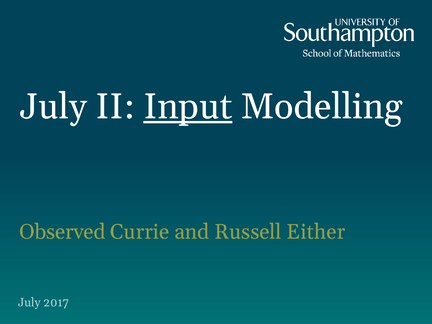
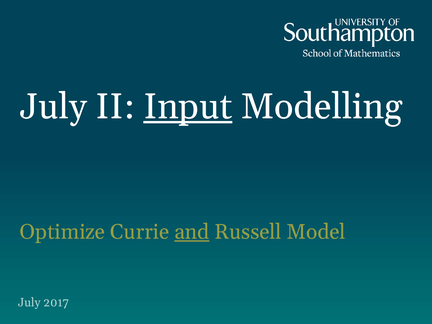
Observed: Observed -> Optimize
and underline: none -> present
Either: Either -> Model
